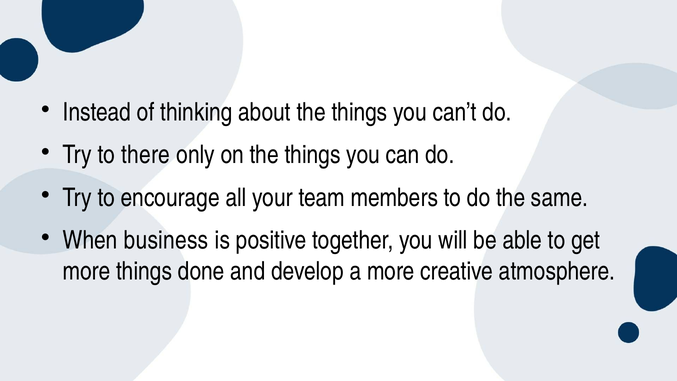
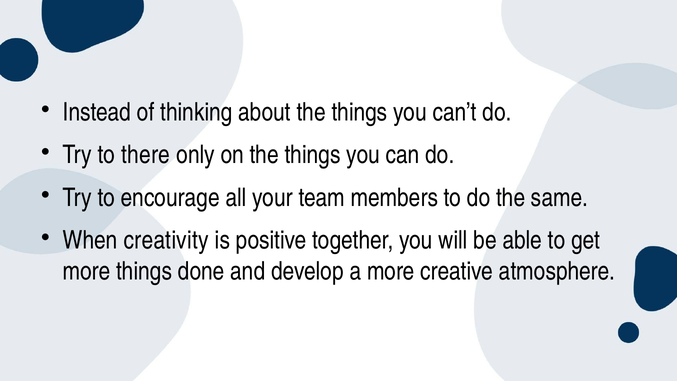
business: business -> creativity
